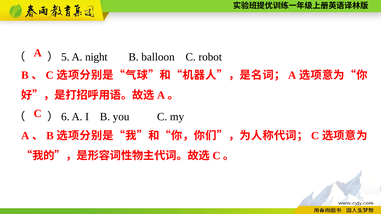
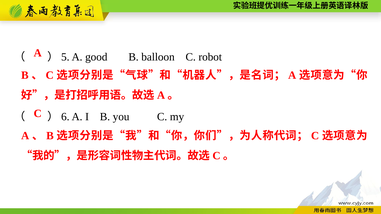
night: night -> good
